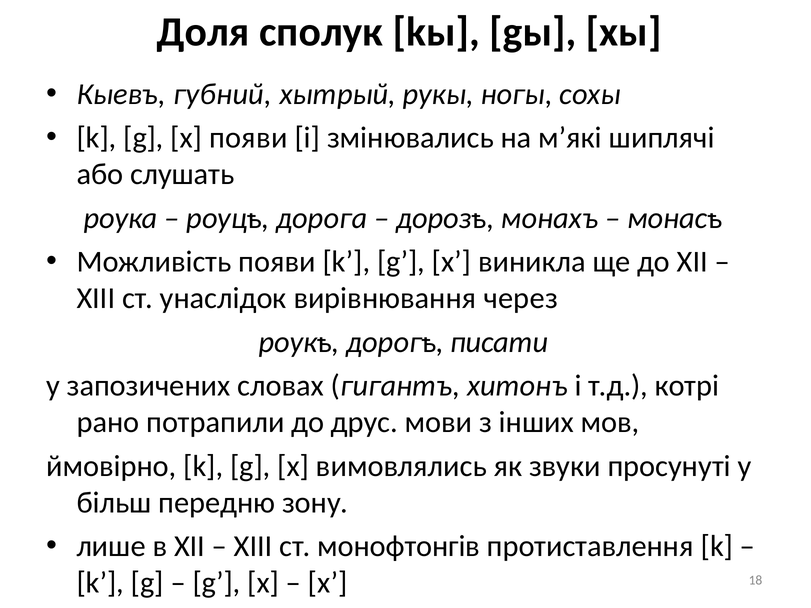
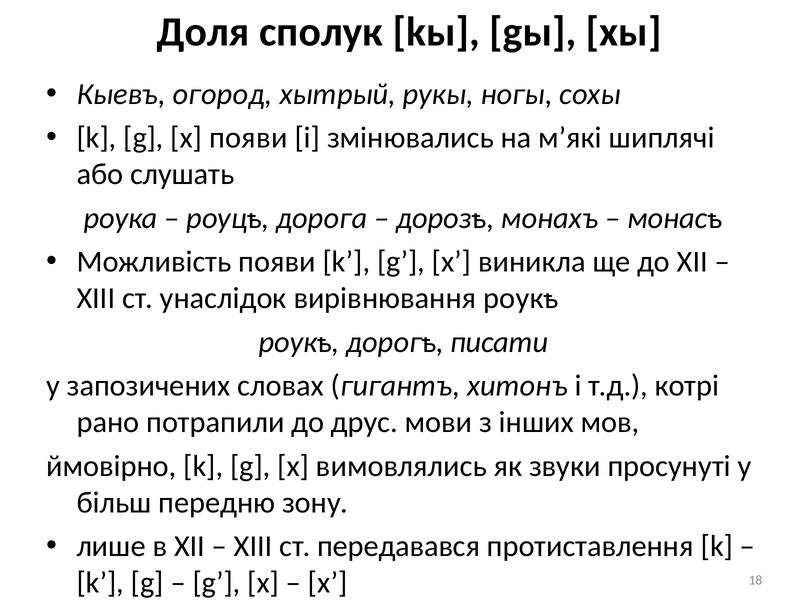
губний: губний -> огород
вирівнювання через: через -> роукҍ
монофтонгів: монофтонгів -> передавався
